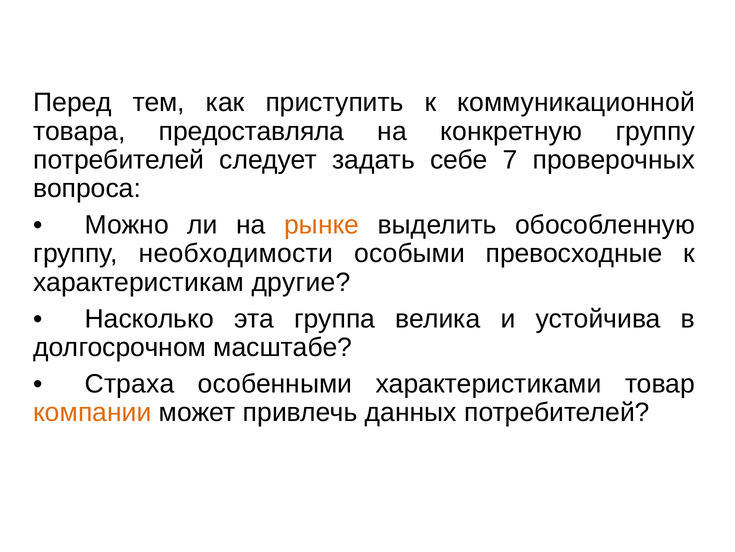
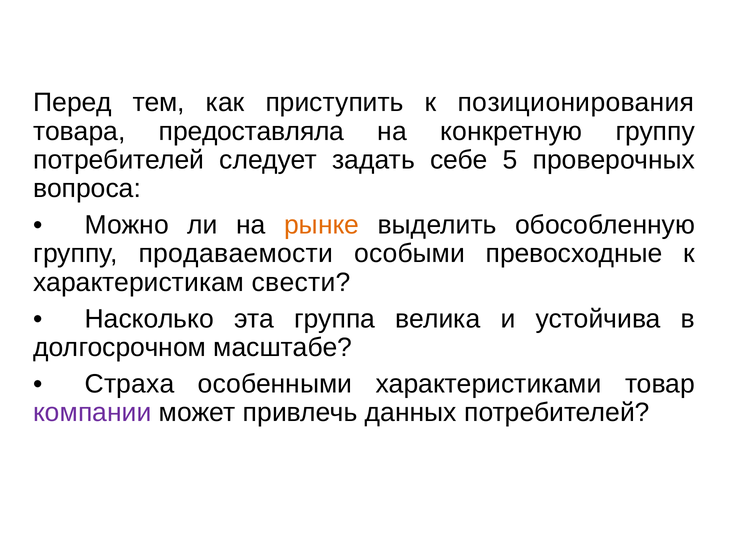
коммуникационной: коммуникационной -> позиционирования
7: 7 -> 5
необходимости: необходимости -> продаваемости
другие: другие -> свести
компании colour: orange -> purple
